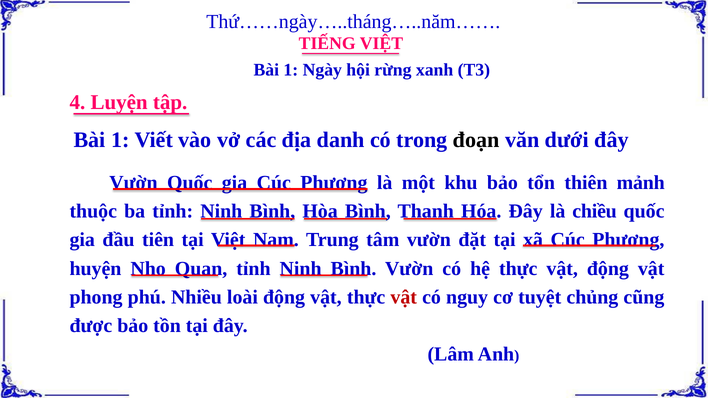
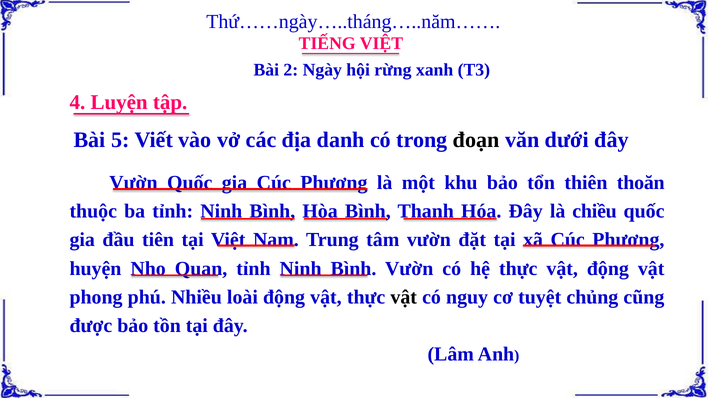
1 at (291, 70): 1 -> 2
1 at (120, 140): 1 -> 5
mảnh: mảnh -> thoăn
vật at (404, 297) colour: red -> black
